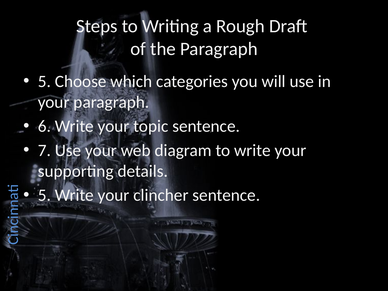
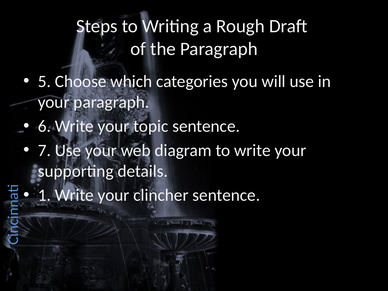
5 at (44, 195): 5 -> 1
